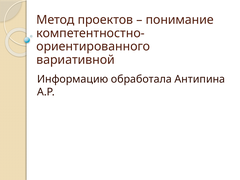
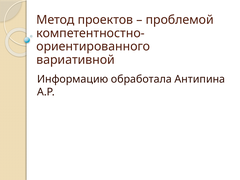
понимание: понимание -> проблемой
